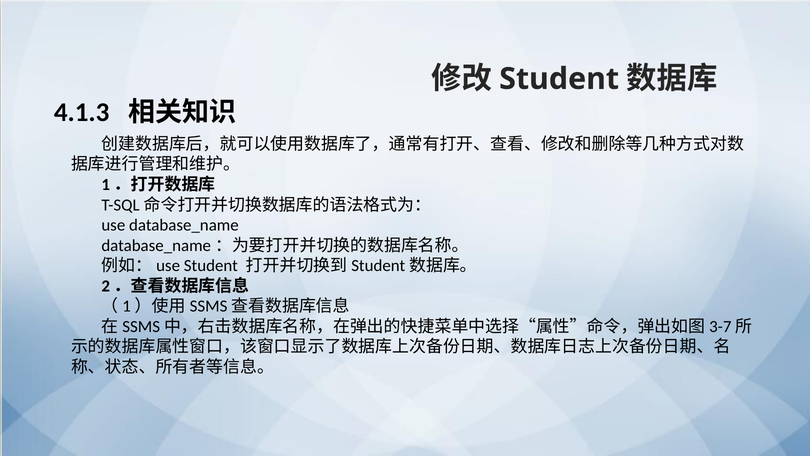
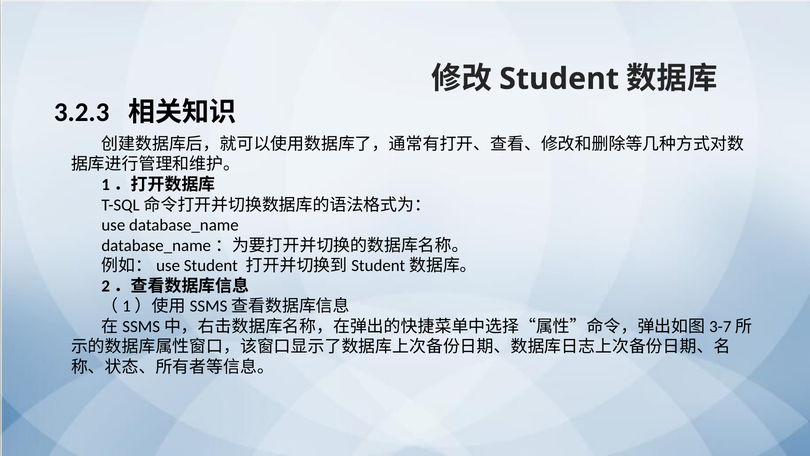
4.1.3: 4.1.3 -> 3.2.3
